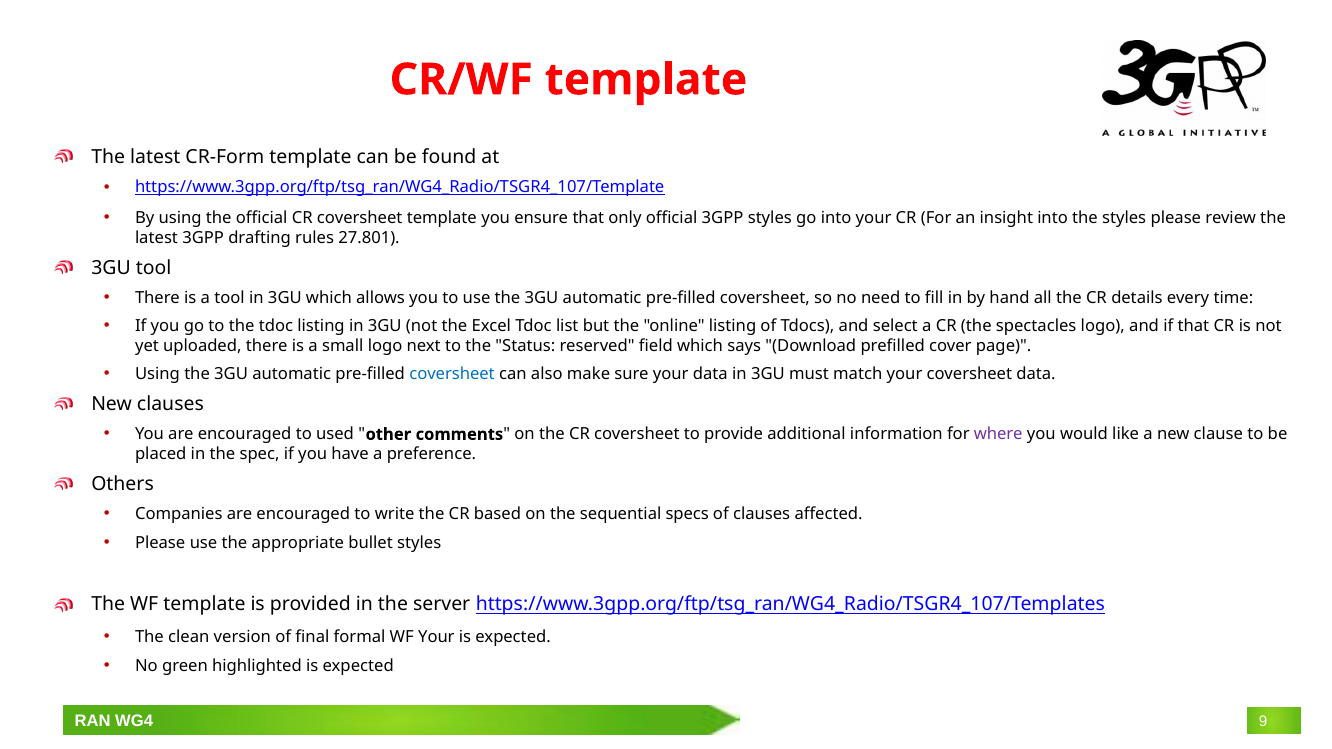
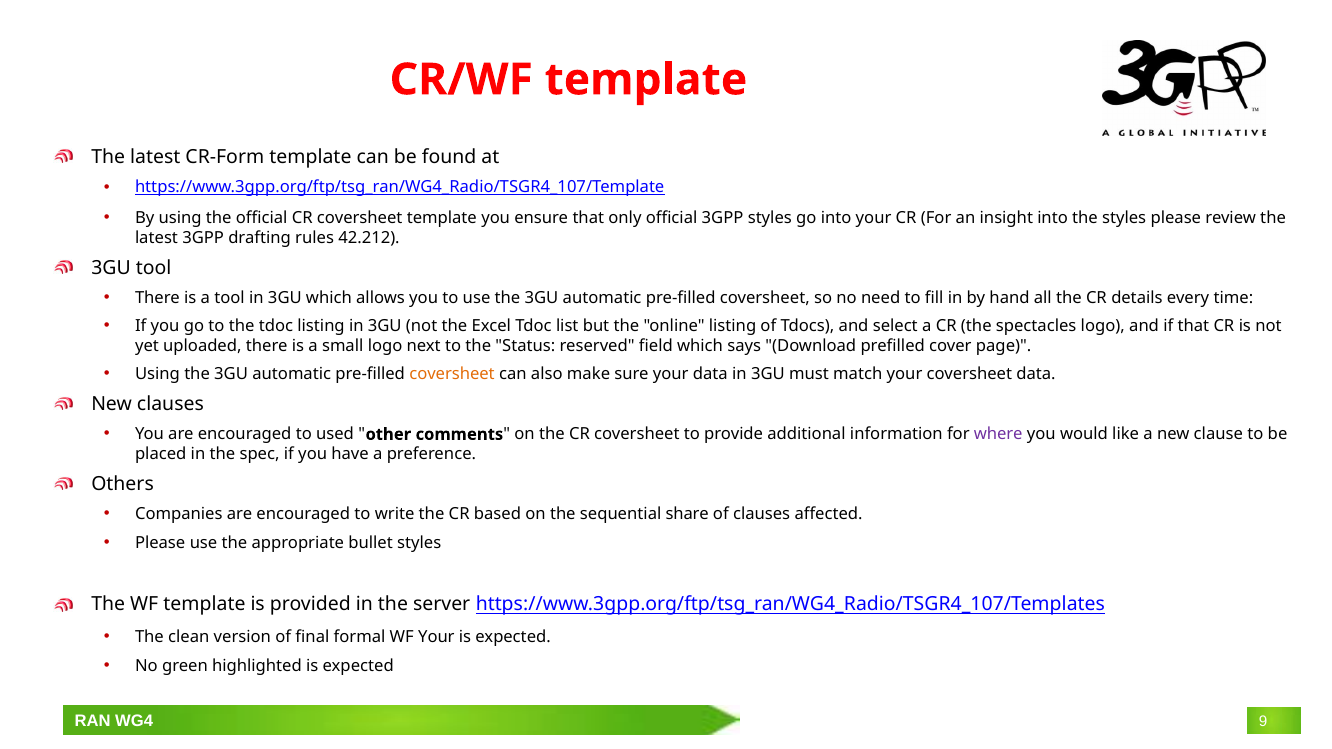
27.801: 27.801 -> 42.212
coversheet at (452, 374) colour: blue -> orange
specs: specs -> share
